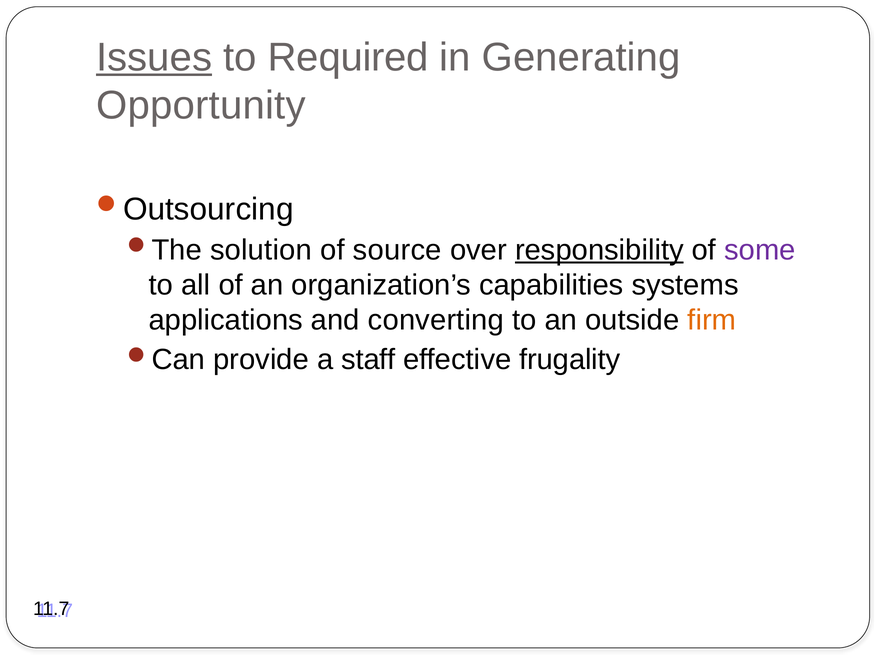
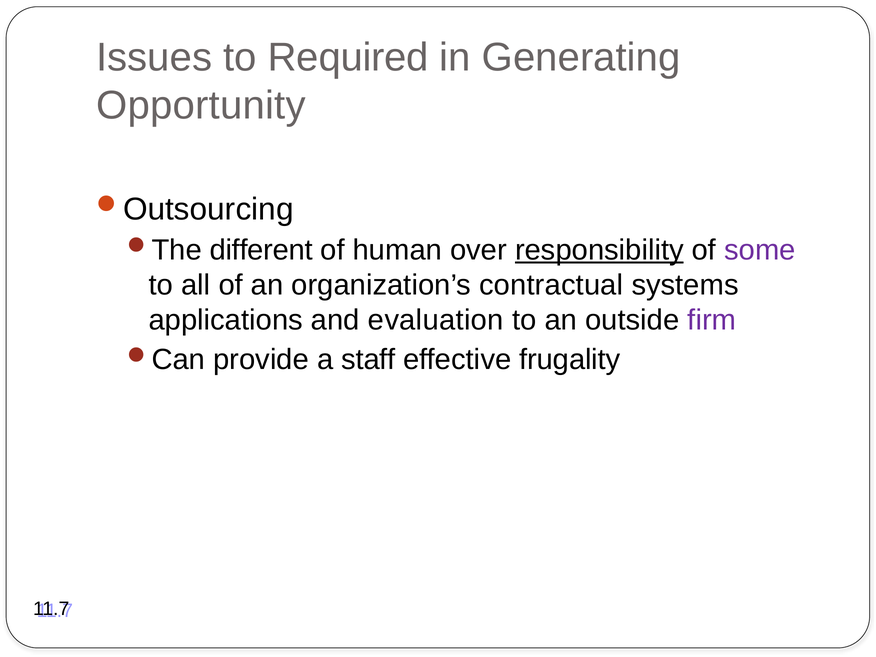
Issues underline: present -> none
solution: solution -> different
source: source -> human
capabilities: capabilities -> contractual
converting: converting -> evaluation
firm colour: orange -> purple
